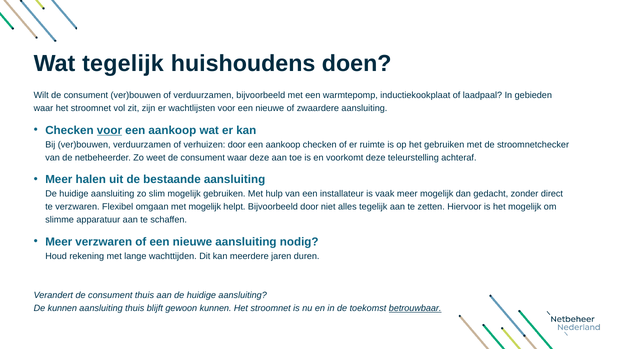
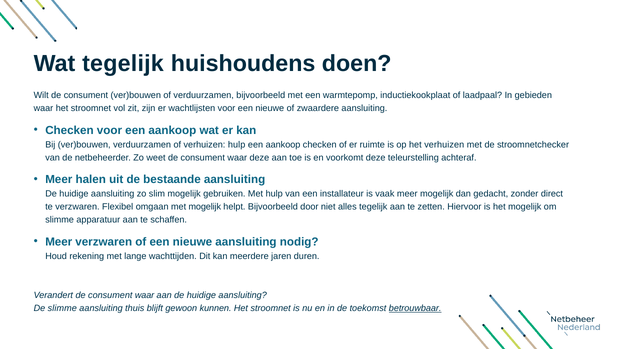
voor at (109, 130) underline: present -> none
verhuizen door: door -> hulp
het gebruiken: gebruiken -> verhuizen
Verandert de consument thuis: thuis -> waar
De kunnen: kunnen -> slimme
